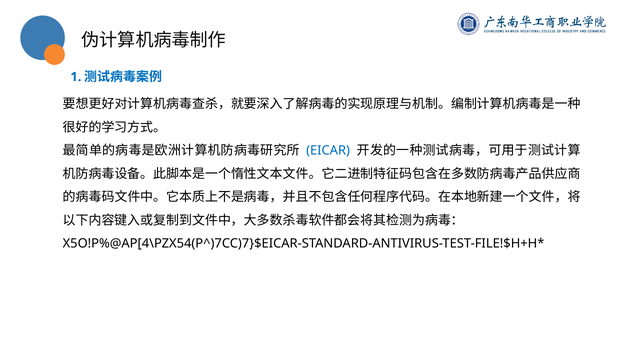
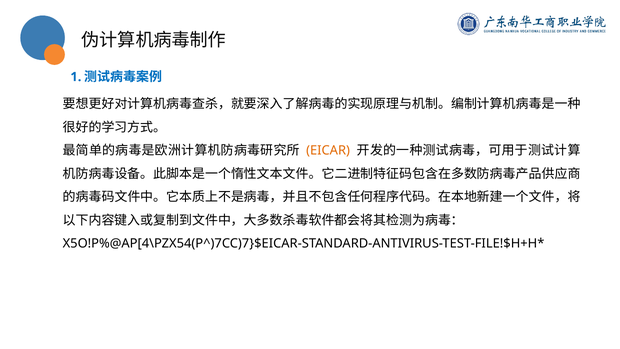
EICAR colour: blue -> orange
